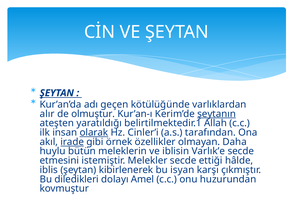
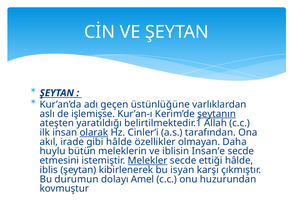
kötülüğünde: kötülüğünde -> üstünlüğüne
alır: alır -> aslı
olmuştur: olmuştur -> işlemişse
irade underline: present -> none
gibi örnek: örnek -> hâlde
Varlık’e: Varlık’e -> Insan’e
Melekler underline: none -> present
diledikleri: diledikleri -> durumun
